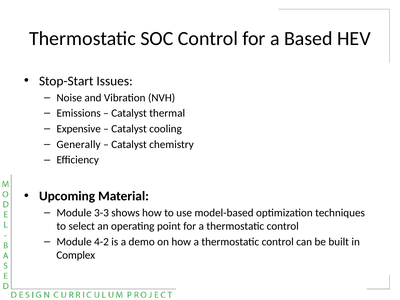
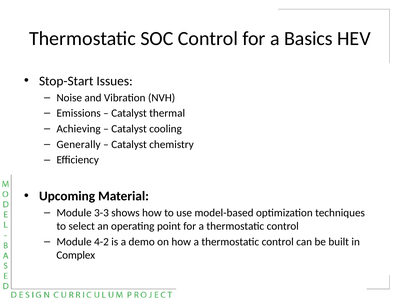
Based: Based -> Basics
Expensive: Expensive -> Achieving
